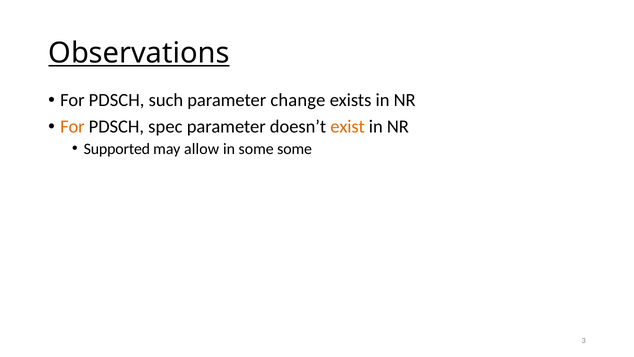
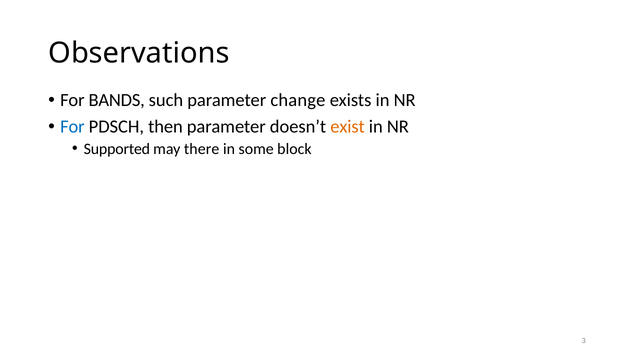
Observations underline: present -> none
PDSCH at (117, 100): PDSCH -> BANDS
For at (72, 127) colour: orange -> blue
spec: spec -> then
allow: allow -> there
some some: some -> block
